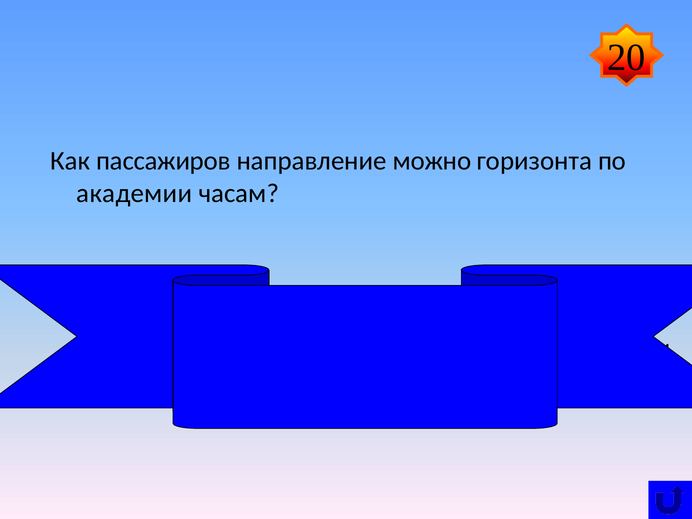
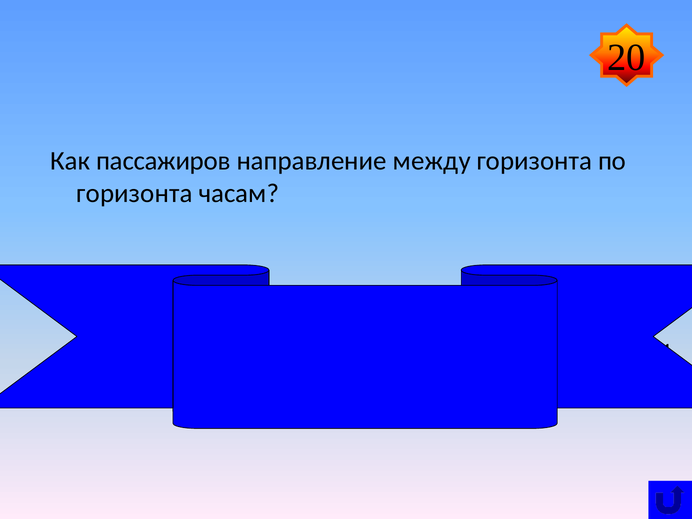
направление можно: можно -> между
академии at (134, 193): академии -> горизонта
